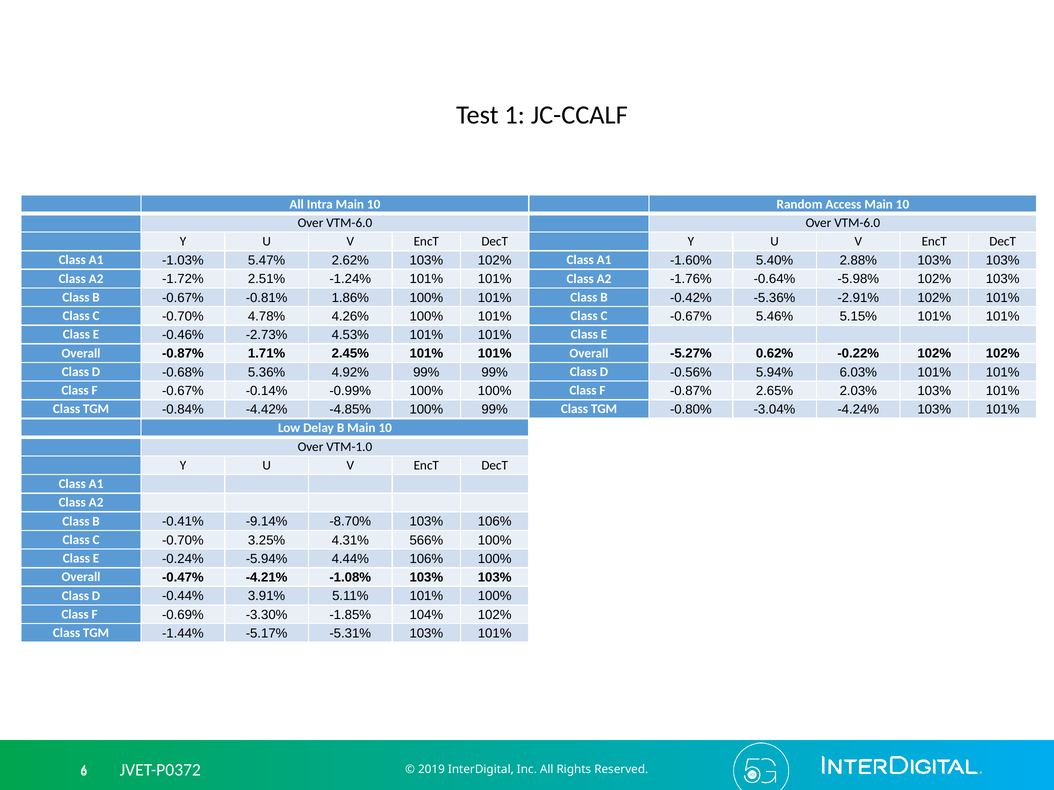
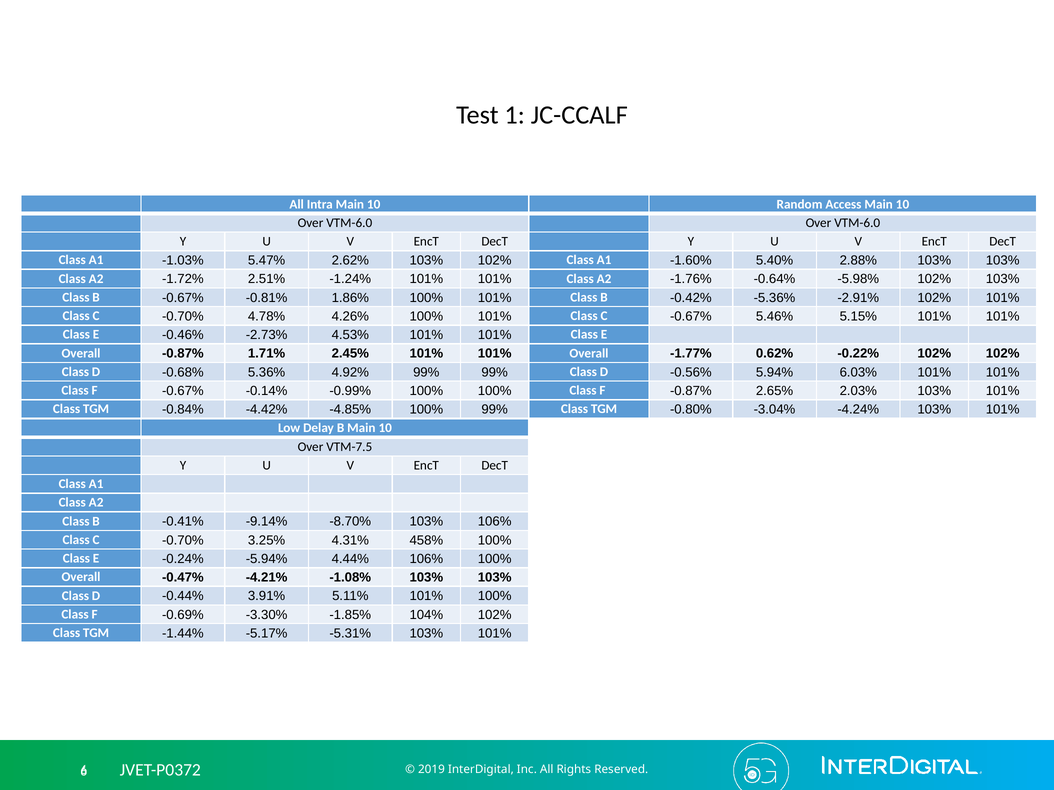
-5.27%: -5.27% -> -1.77%
VTM-1.0: VTM-1.0 -> VTM-7.5
566%: 566% -> 458%
